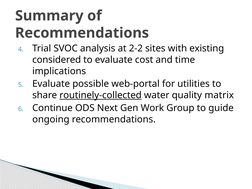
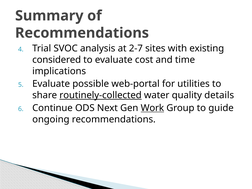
2-2: 2-2 -> 2-7
matrix: matrix -> details
Work underline: none -> present
